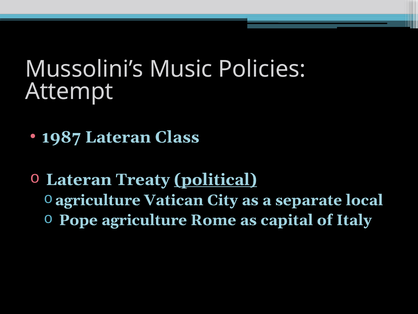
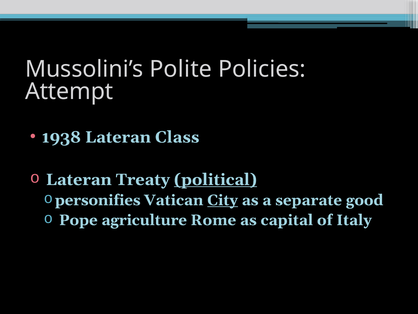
Music: Music -> Polite
1987: 1987 -> 1938
agriculture at (98, 200): agriculture -> personifies
City underline: none -> present
local: local -> good
